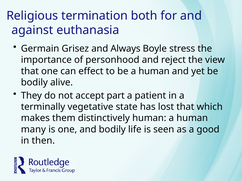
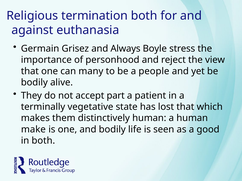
effect: effect -> many
be a human: human -> people
many: many -> make
in then: then -> both
